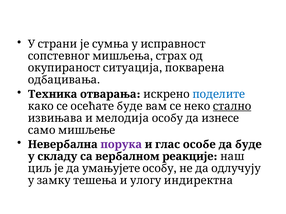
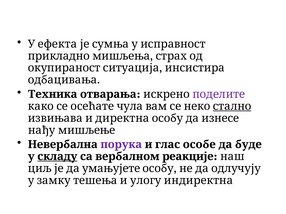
страни: страни -> ефекта
сопстевног: сопстевног -> прикладно
покварена: покварена -> инсистира
поделите colour: blue -> purple
осећате буде: буде -> чула
мелодија: мелодија -> директна
само: само -> нађу
складу underline: none -> present
